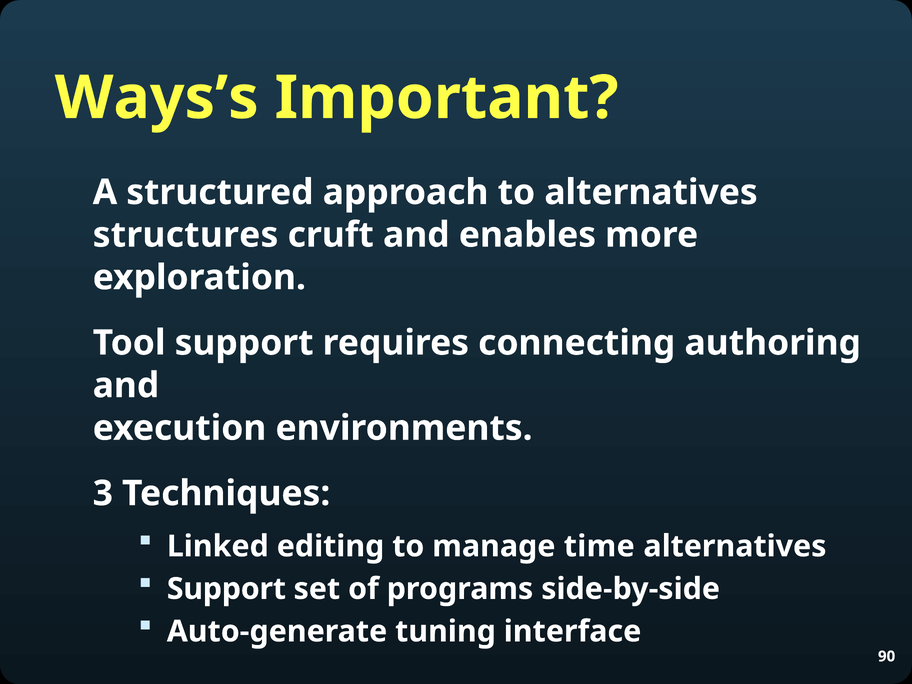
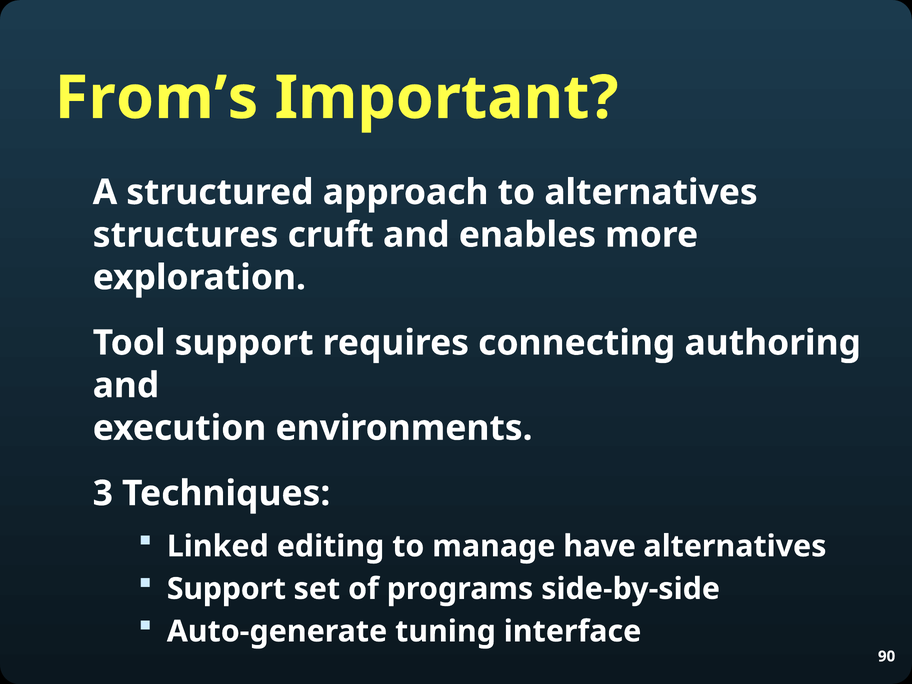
Ways’s: Ways’s -> From’s
time: time -> have
